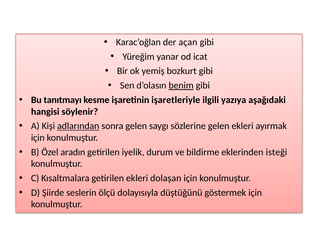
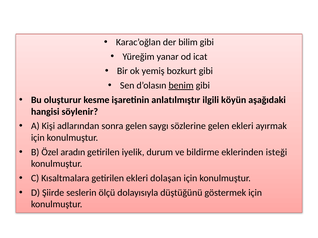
açan: açan -> bilim
tanıtmayı: tanıtmayı -> oluşturur
işaretleriyle: işaretleriyle -> anlatılmıştır
yazıya: yazıya -> köyün
adlarından underline: present -> none
